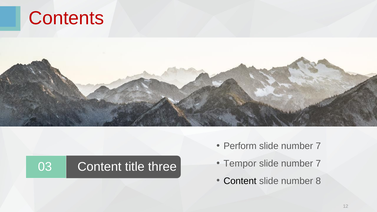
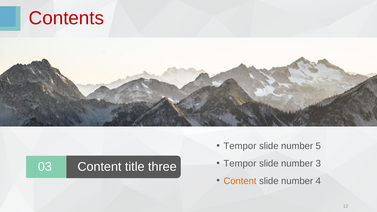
Perform at (240, 146): Perform -> Tempor
7 at (318, 146): 7 -> 5
7 at (318, 163): 7 -> 3
Content at (240, 181) colour: black -> orange
8: 8 -> 4
